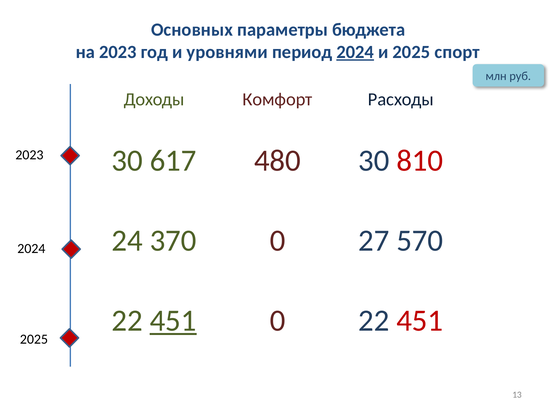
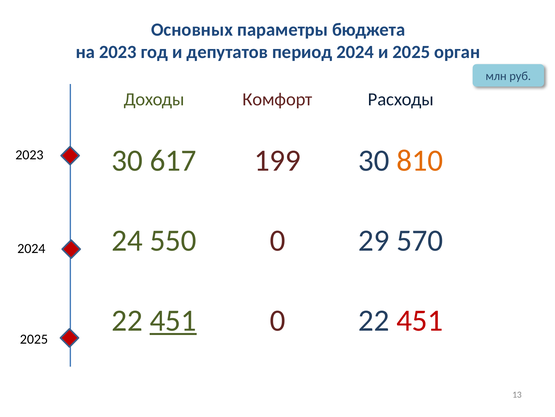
уровнями: уровнями -> депутатов
2024 at (355, 52) underline: present -> none
спорт: спорт -> орган
480: 480 -> 199
810 colour: red -> orange
370: 370 -> 550
27: 27 -> 29
